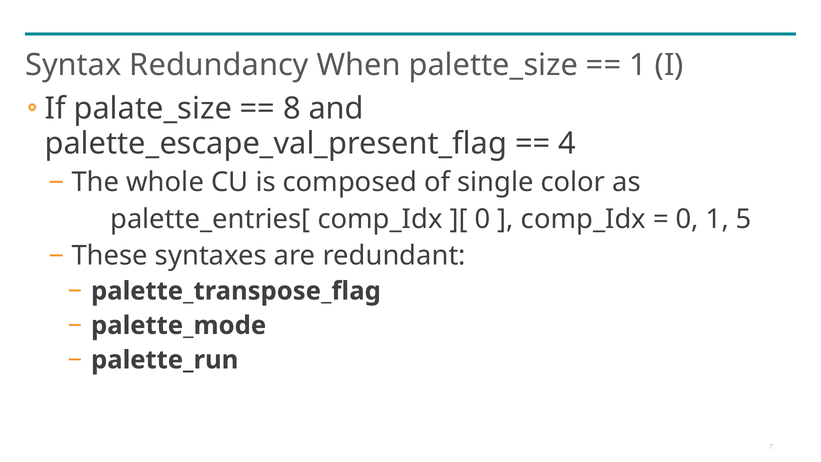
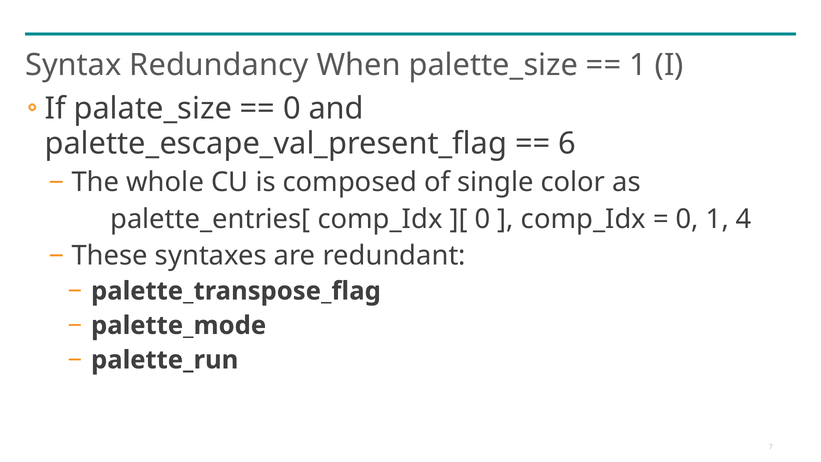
8 at (292, 109): 8 -> 0
4: 4 -> 6
5: 5 -> 4
